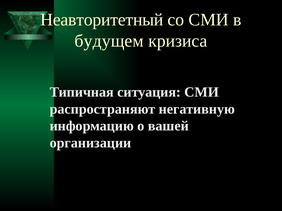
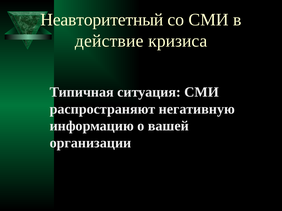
будущем: будущем -> действие
